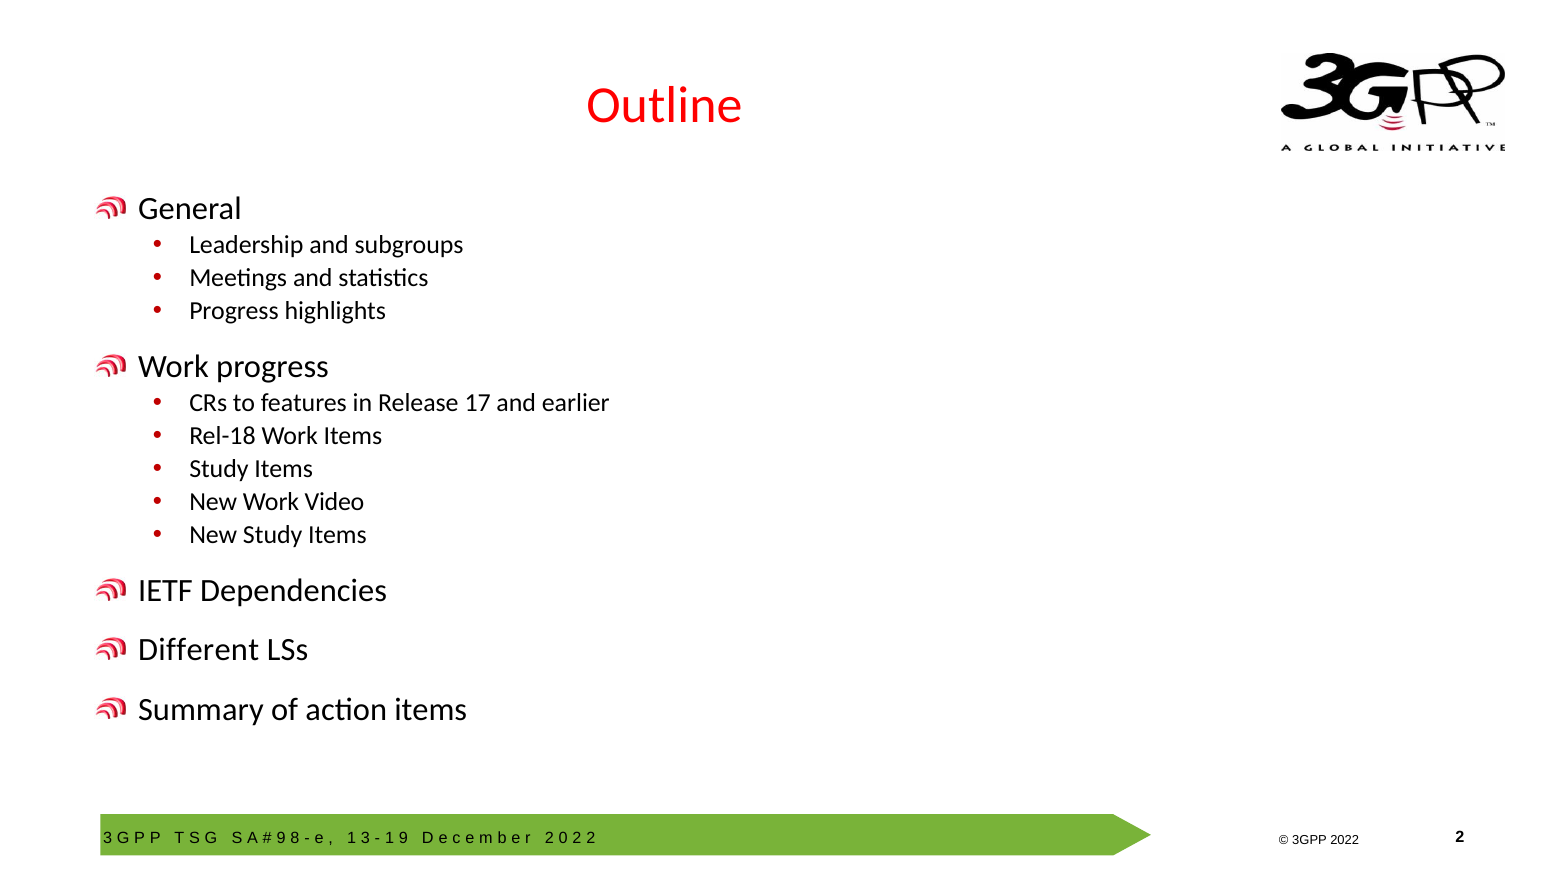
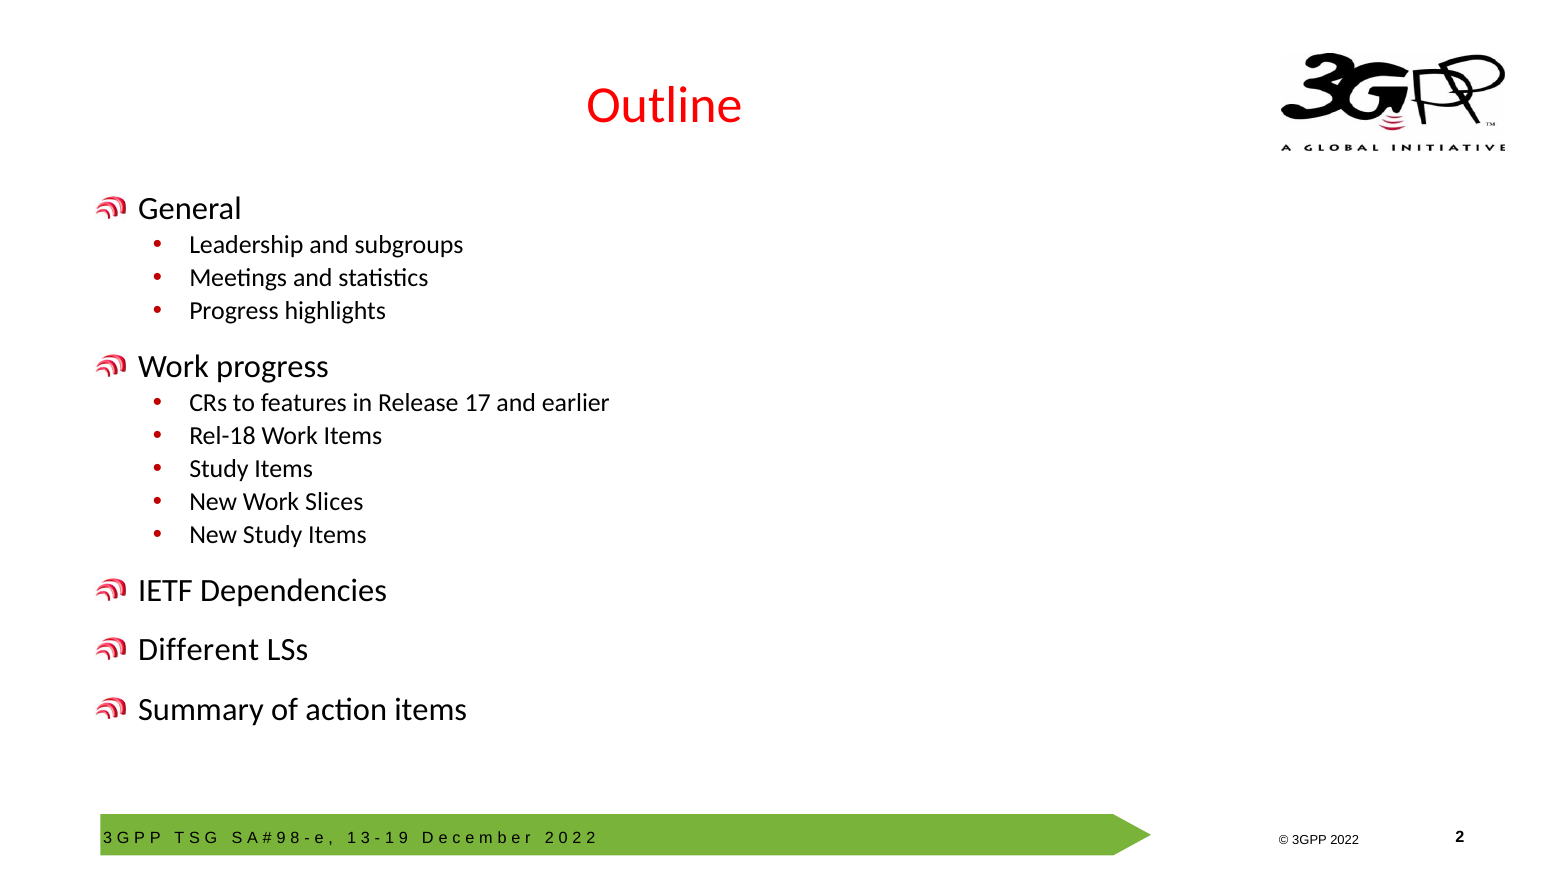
Video: Video -> Slices
